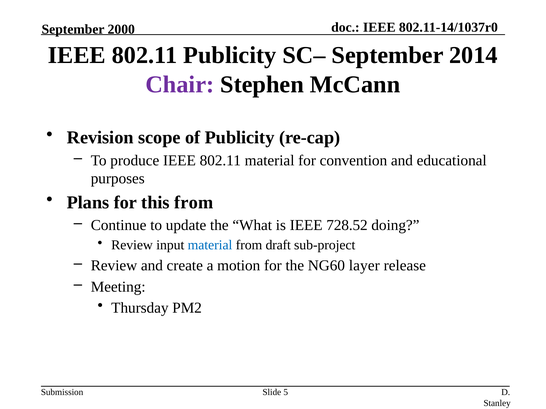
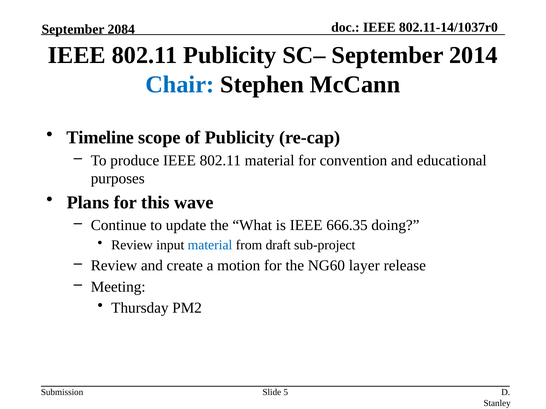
2000: 2000 -> 2084
Chair colour: purple -> blue
Revision: Revision -> Timeline
this from: from -> wave
728.52: 728.52 -> 666.35
